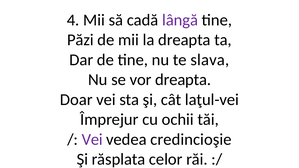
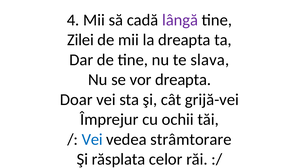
Păzi: Păzi -> Zilei
laţul-vei: laţul-vei -> grijă-vei
Vei at (92, 140) colour: purple -> blue
credincioşie: credincioşie -> strâmtorare
